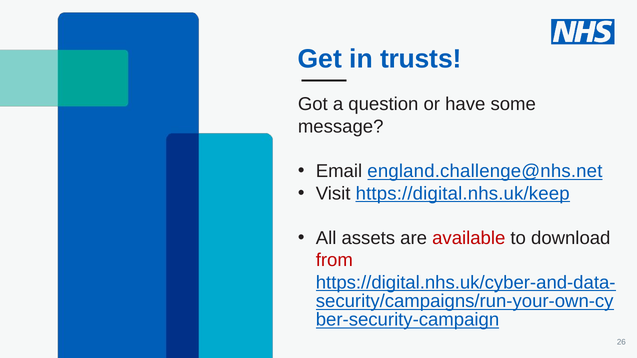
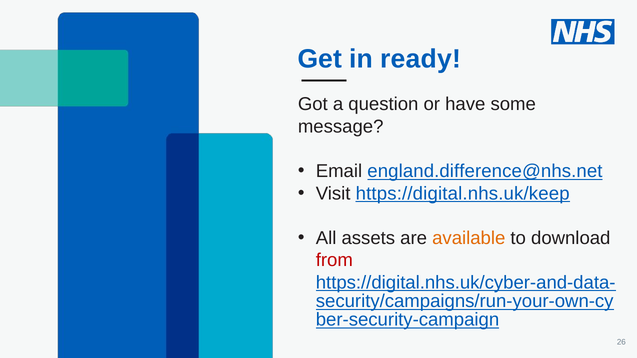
trusts: trusts -> ready
england.challenge@nhs.net: england.challenge@nhs.net -> england.difference@nhs.net
available colour: red -> orange
